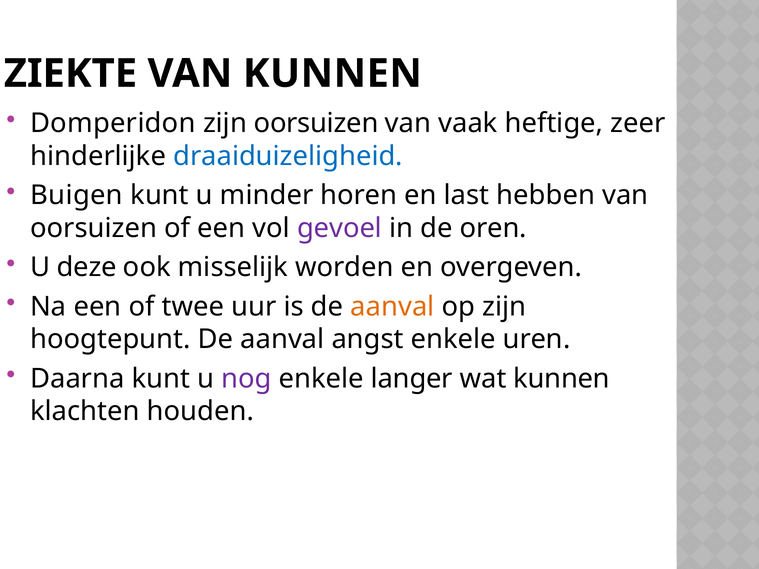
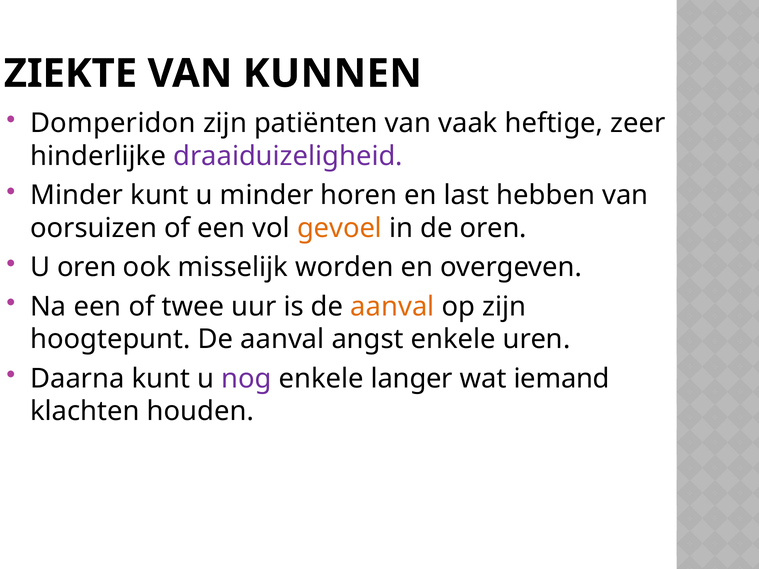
zijn oorsuizen: oorsuizen -> patiënten
draaiduizeligheid colour: blue -> purple
Buigen at (77, 195): Buigen -> Minder
gevoel colour: purple -> orange
U deze: deze -> oren
wat kunnen: kunnen -> iemand
